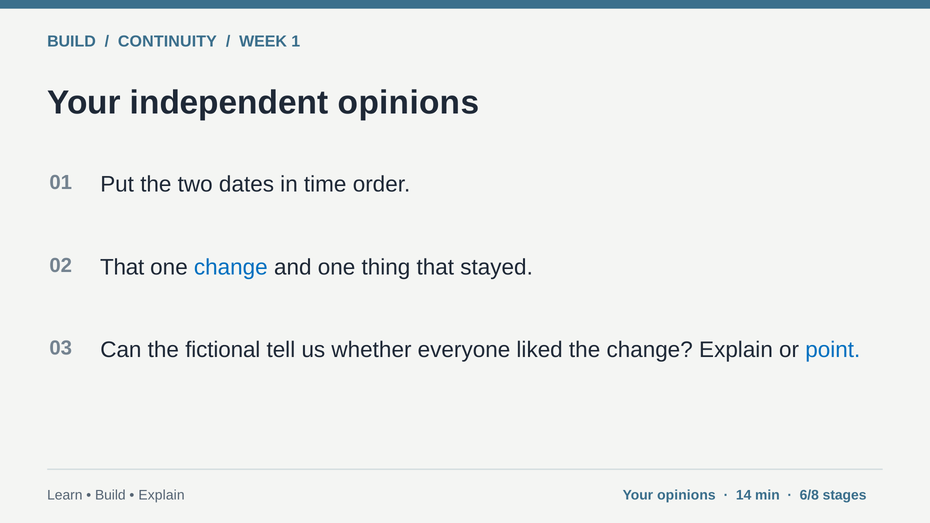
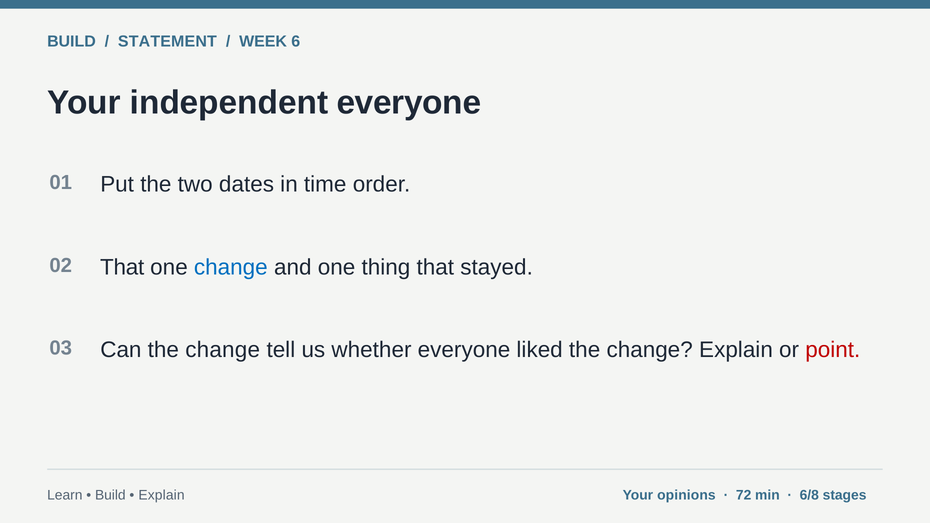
CONTINUITY: CONTINUITY -> STATEMENT
1: 1 -> 6
independent opinions: opinions -> everyone
Can the fictional: fictional -> change
point colour: blue -> red
14: 14 -> 72
